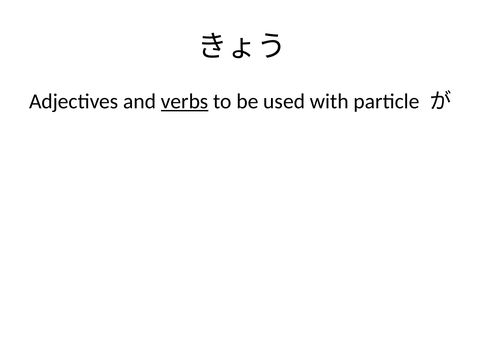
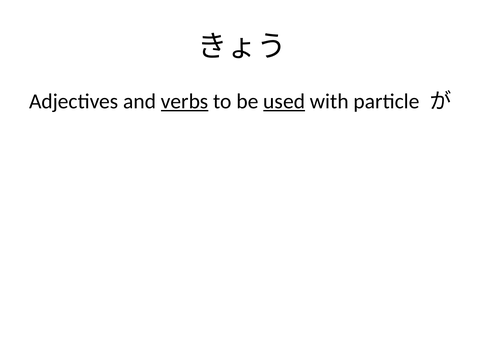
used underline: none -> present
